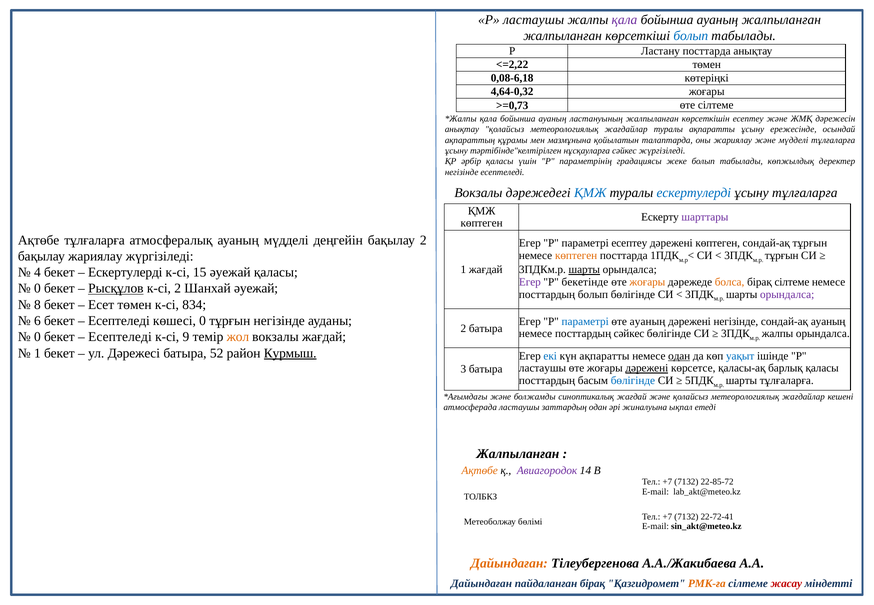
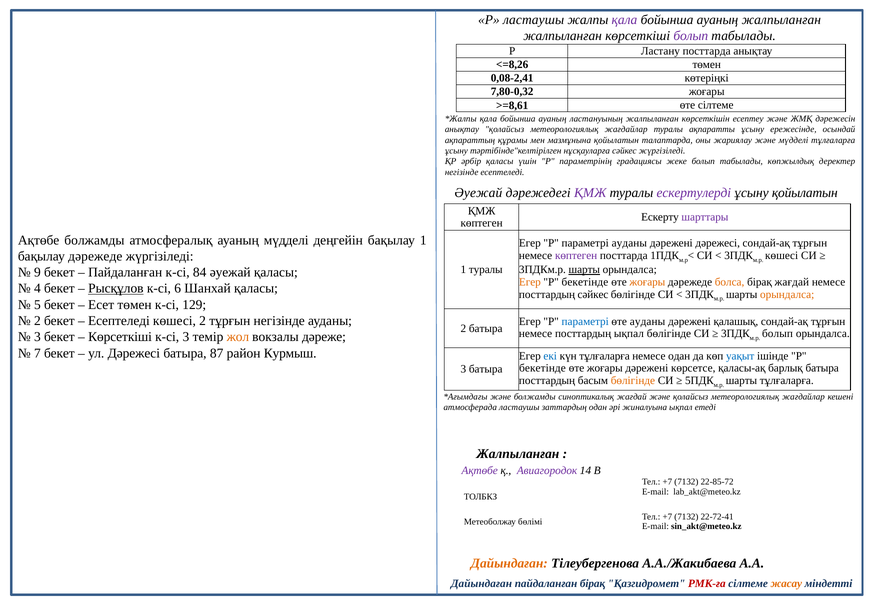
болып at (691, 36) colour: blue -> purple
<=2,22: <=2,22 -> <=8,26
0,08-6,18: 0,08-6,18 -> 0,08-2,41
4,64-0,32: 4,64-0,32 -> 7,80-0,32
>=0,73: >=0,73 -> >=8,61
Вокзалы at (478, 193): Вокзалы -> Әуежай
ҚМЖ at (590, 193) colour: blue -> purple
ескертулерді at (694, 193) colour: blue -> purple
ұсыну тұлғаларға: тұлғаларға -> қойылатын
Ақтөбе тұлғаларға: тұлғаларға -> болжамды
бақылау 2: 2 -> 1
параметрі есептеу: есептеу -> ауданы
дәрежені көптеген: көптеген -> дәрежесі
бақылау жариялау: жариялау -> дәрежеде
көптеген at (576, 256) colour: orange -> purple
тұрғын at (782, 256): тұрғын -> көшесі
1 жағдай: жағдай -> туралы
4: 4 -> 9
Ескертулерді at (125, 272): Ескертулерді -> Пайдаланған
15: 15 -> 84
Егер at (530, 282) colour: purple -> orange
бірақ сілтеме: сілтеме -> жағдай
0 at (37, 289): 0 -> 4
к-сі 2: 2 -> 6
Шанхай әуежай: әуежай -> қаласы
посттардың болып: болып -> сәйкес
орындалса at (787, 294) colour: purple -> orange
8: 8 -> 5
834: 834 -> 129
6 at (37, 321): 6 -> 2
көшесі 0: 0 -> 2
өте ауаның: ауаның -> ауданы
дәрежені негізінде: негізінде -> қалашық
ауаның at (828, 321): ауаның -> тұрғын
посттардың сәйкес: сәйкес -> ықпал
жалпы at (778, 334): жалпы -> болып
0 at (37, 337): 0 -> 3
Есептеледі at (120, 337): Есептеледі -> Көрсеткіші
к-сі 9: 9 -> 3
вокзалы жағдай: жағдай -> дәреже
1 at (37, 353): 1 -> 7
52: 52 -> 87
Курмыш underline: present -> none
күн ақпаратты: ақпаратты -> тұлғаларға
одан at (679, 356) underline: present -> none
ластаушы at (543, 368): ластаушы -> бекетінде
дәрежені at (647, 368) underline: present -> none
барлық қаласы: қаласы -> батыра
бөлігінде at (633, 381) colour: blue -> orange
Ақтөбе at (480, 471) colour: orange -> purple
РМК-ға colour: orange -> red
жасау colour: red -> orange
